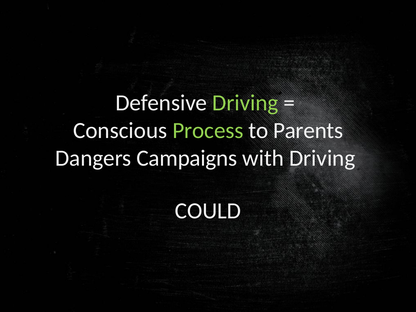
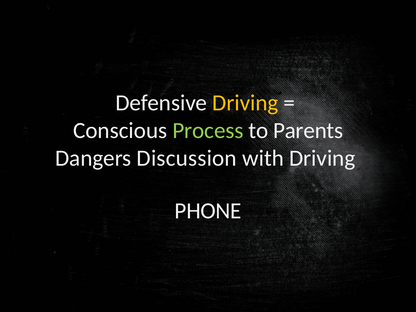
Driving at (245, 103) colour: light green -> yellow
Campaigns: Campaigns -> Discussion
COULD: COULD -> PHONE
